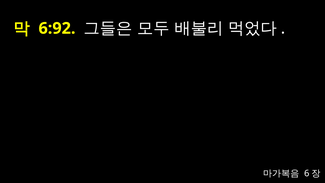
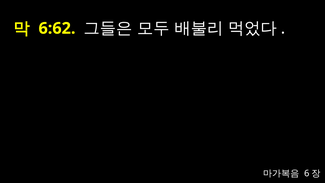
6:92: 6:92 -> 6:62
